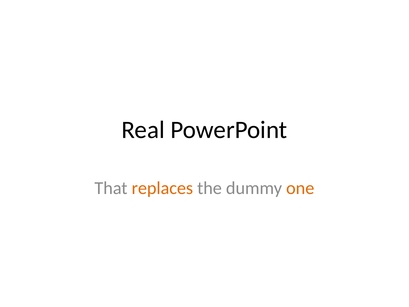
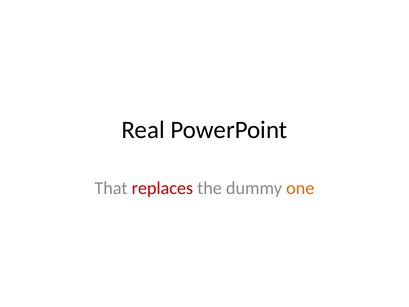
replaces colour: orange -> red
